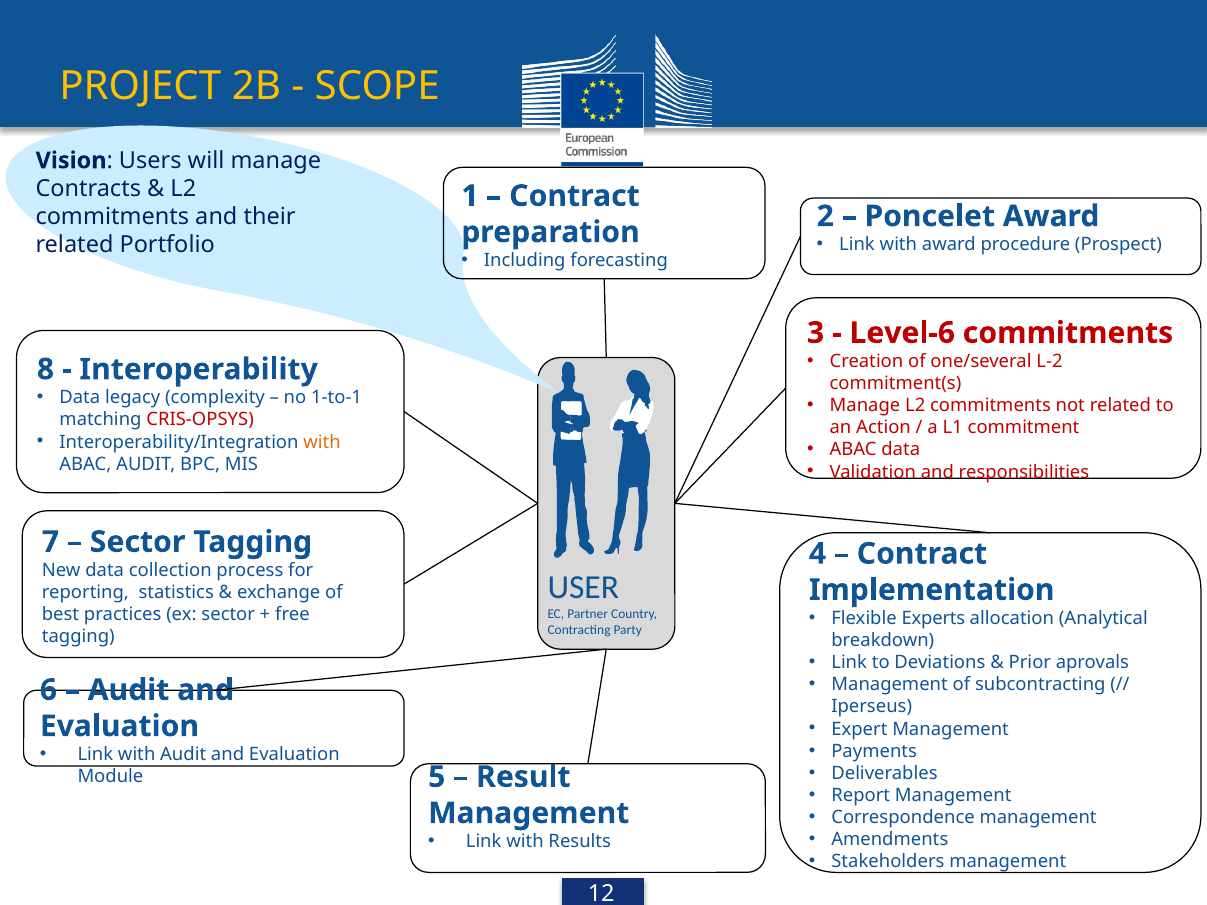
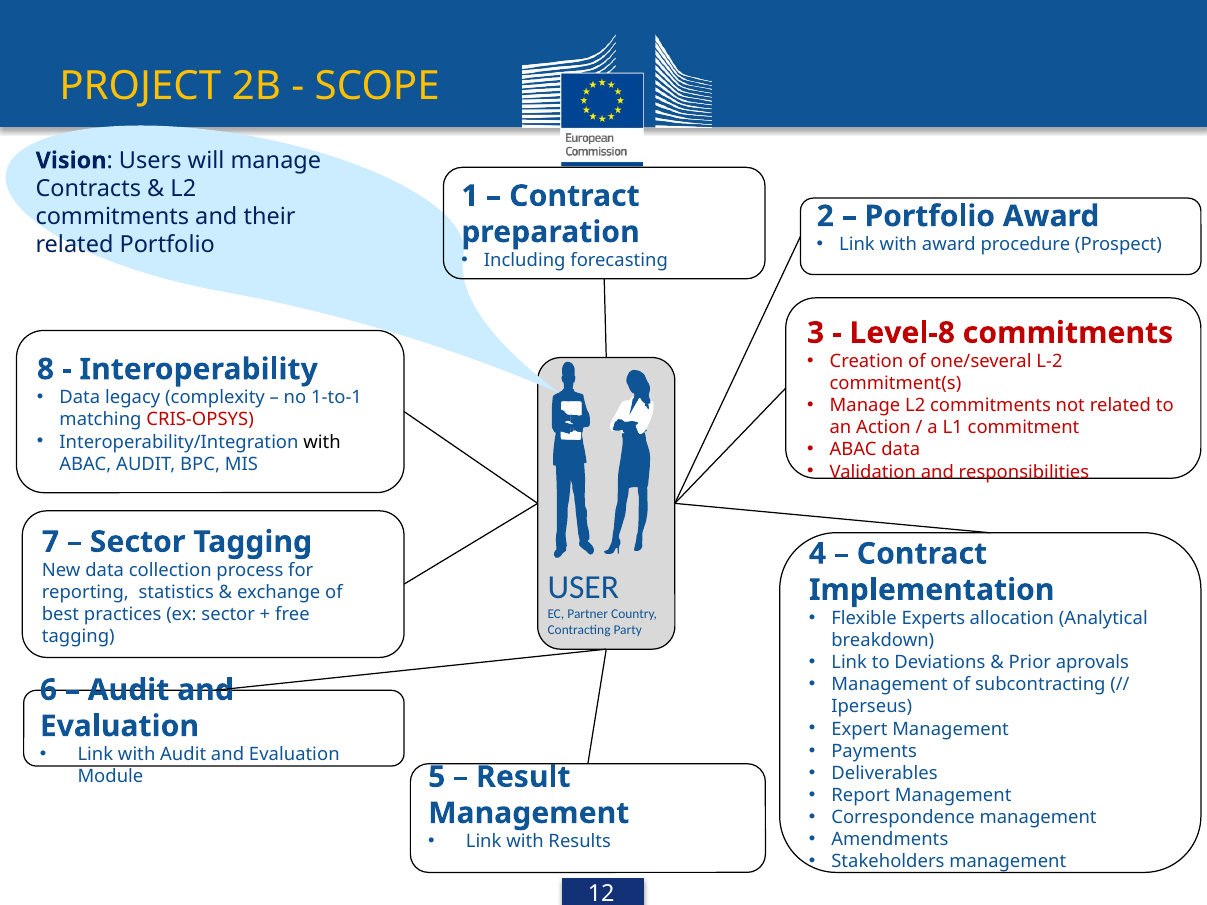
Poncelet at (930, 216): Poncelet -> Portfolio
Level-6: Level-6 -> Level-8
with at (322, 442) colour: orange -> black
